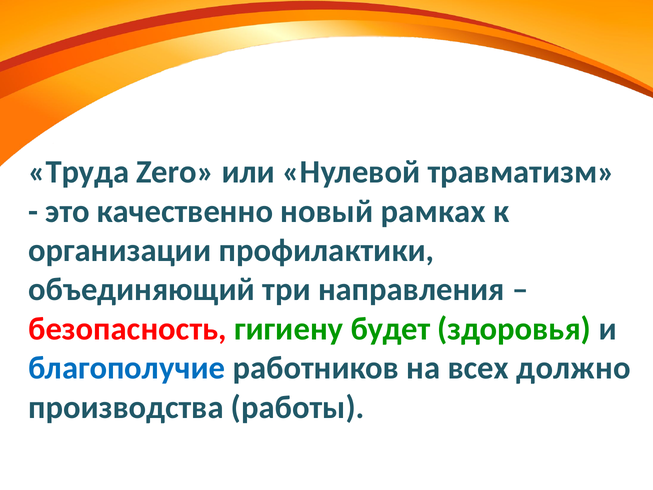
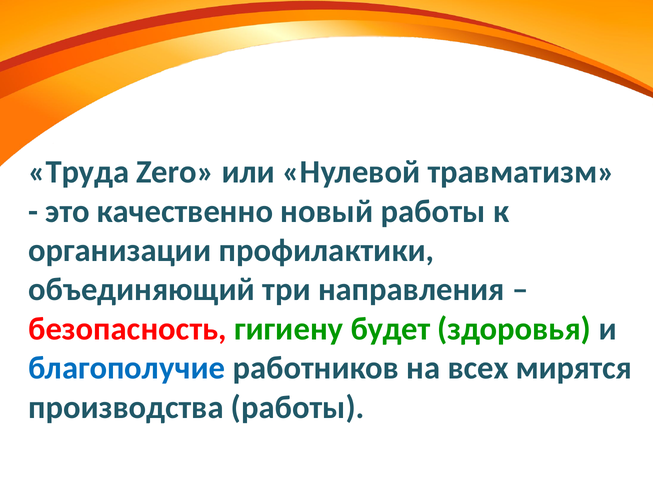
новый рамках: рамках -> работы
должно: должно -> мирятся
